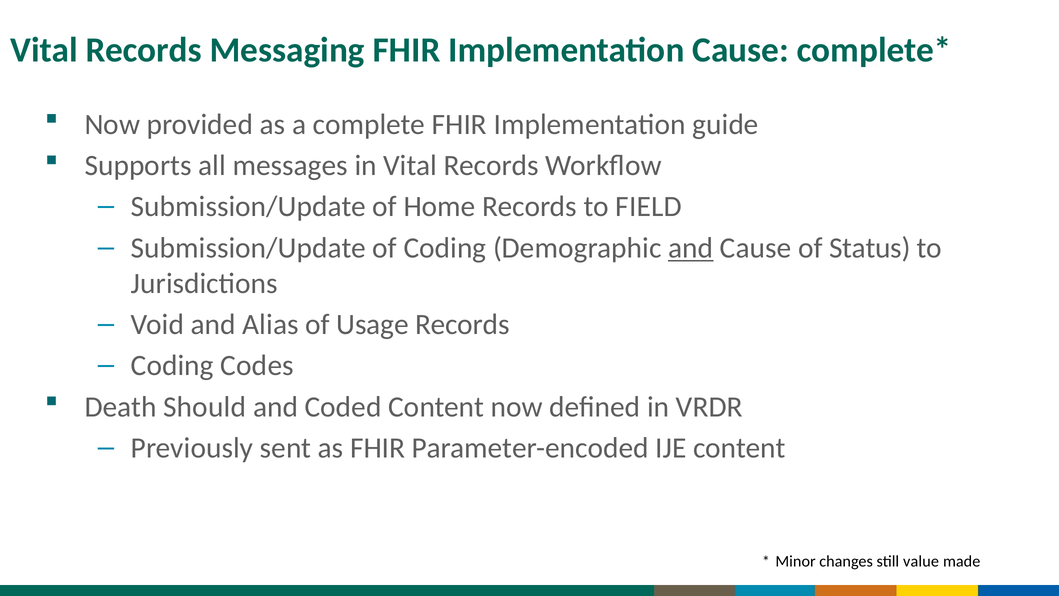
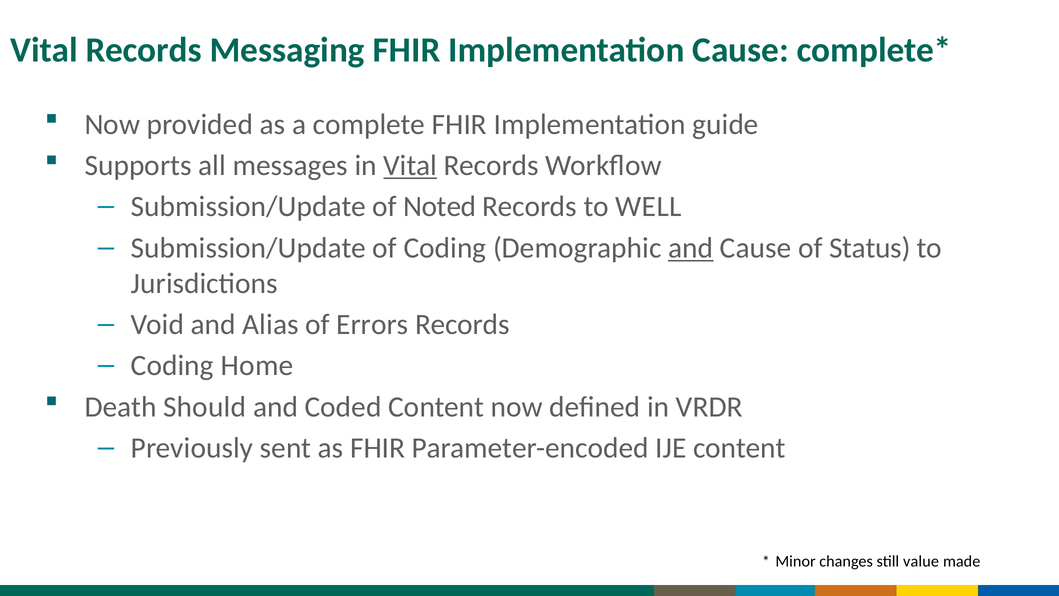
Vital at (410, 165) underline: none -> present
Home: Home -> Noted
FIELD: FIELD -> WELL
Usage: Usage -> Errors
Codes: Codes -> Home
